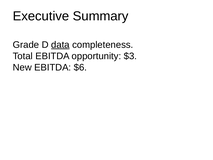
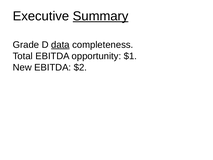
Summary underline: none -> present
$3: $3 -> $1
$6: $6 -> $2
